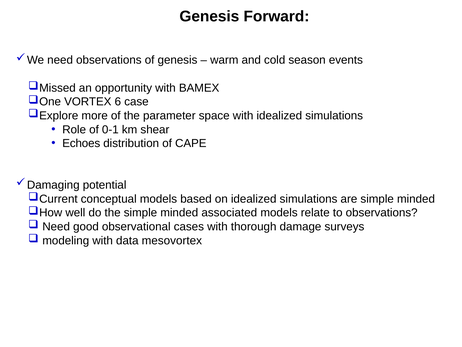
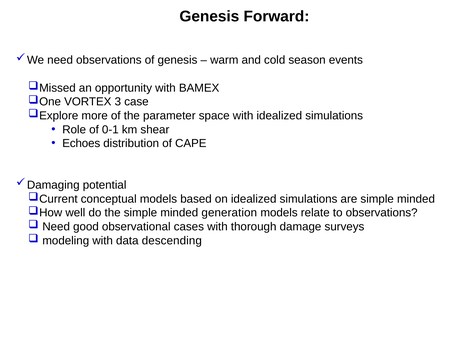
6: 6 -> 3
associated: associated -> generation
mesovortex: mesovortex -> descending
